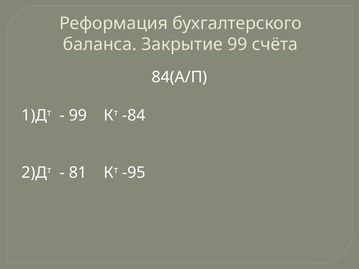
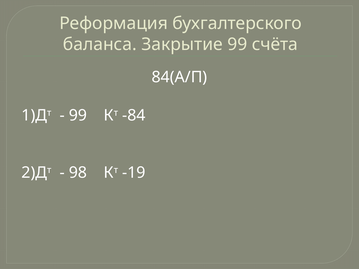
81: 81 -> 98
-95: -95 -> -19
